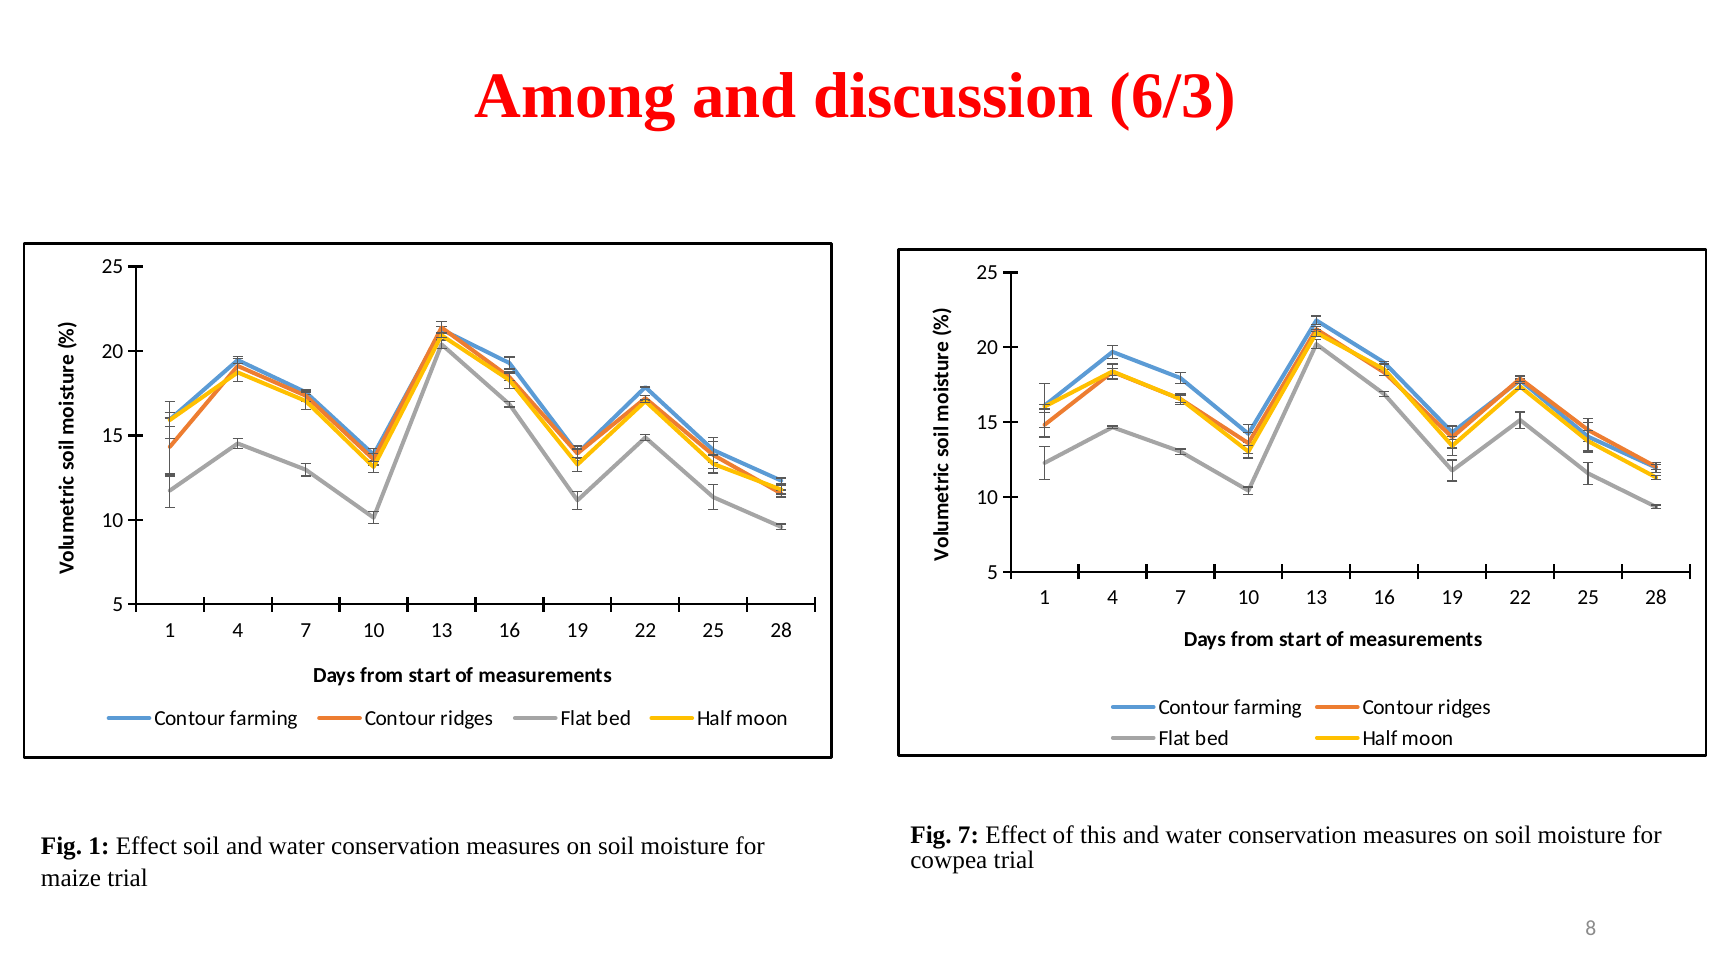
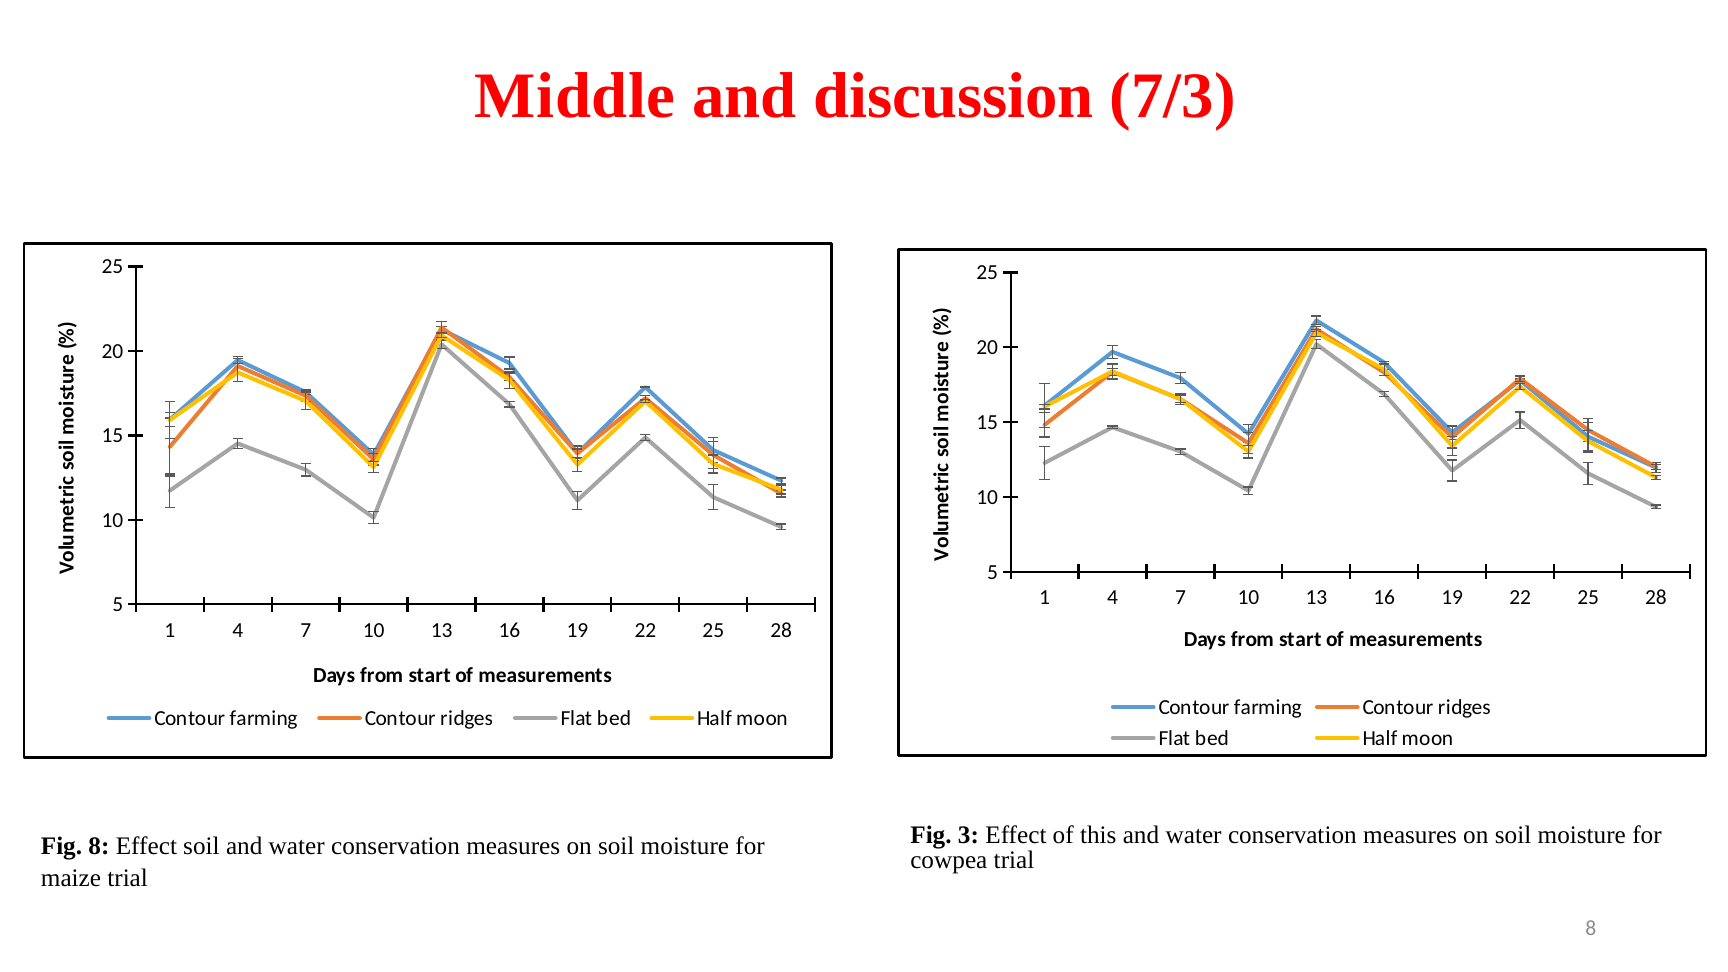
Among: Among -> Middle
6/3: 6/3 -> 7/3
Fig 7: 7 -> 3
Fig 1: 1 -> 8
